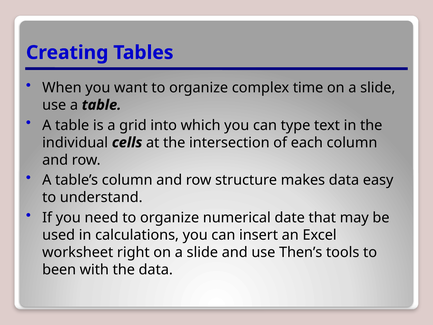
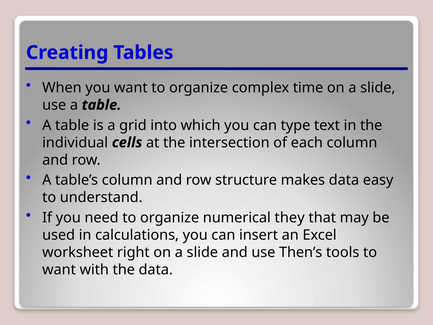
date: date -> they
been at (59, 269): been -> want
